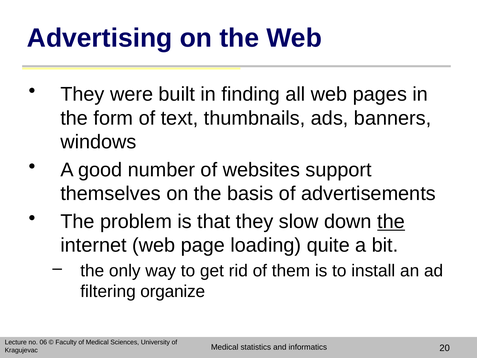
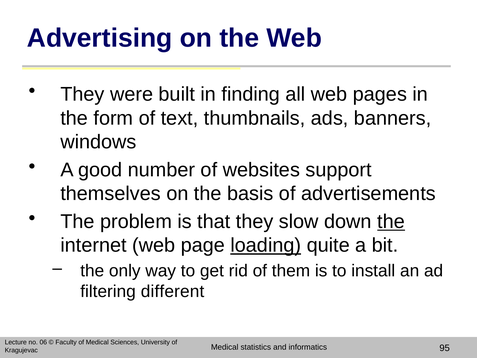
loading underline: none -> present
organize: organize -> different
20: 20 -> 95
